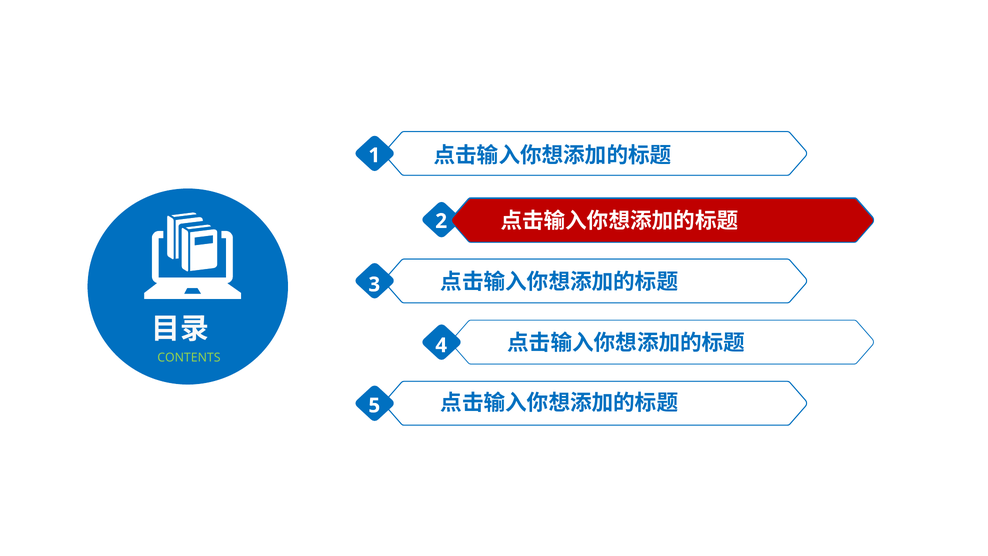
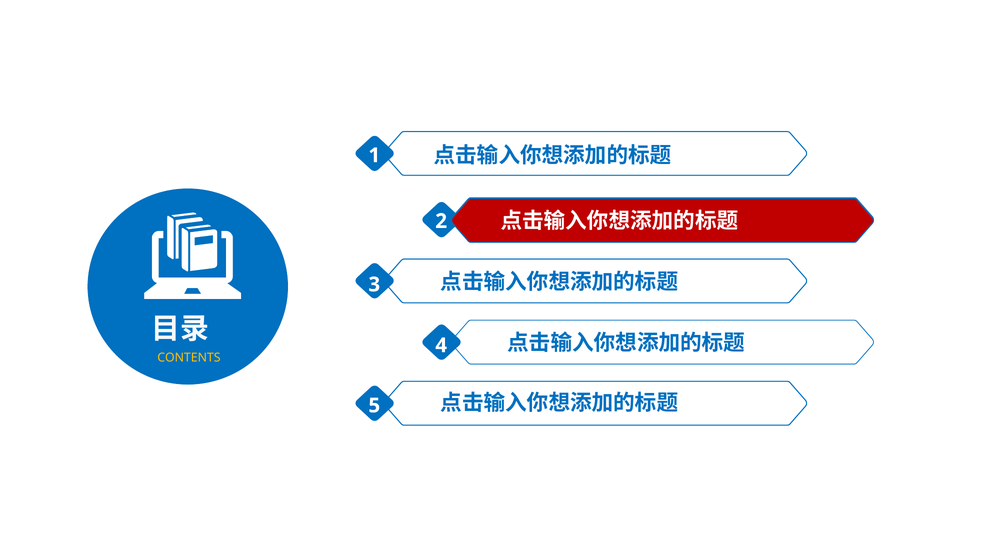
CONTENTS colour: light green -> yellow
